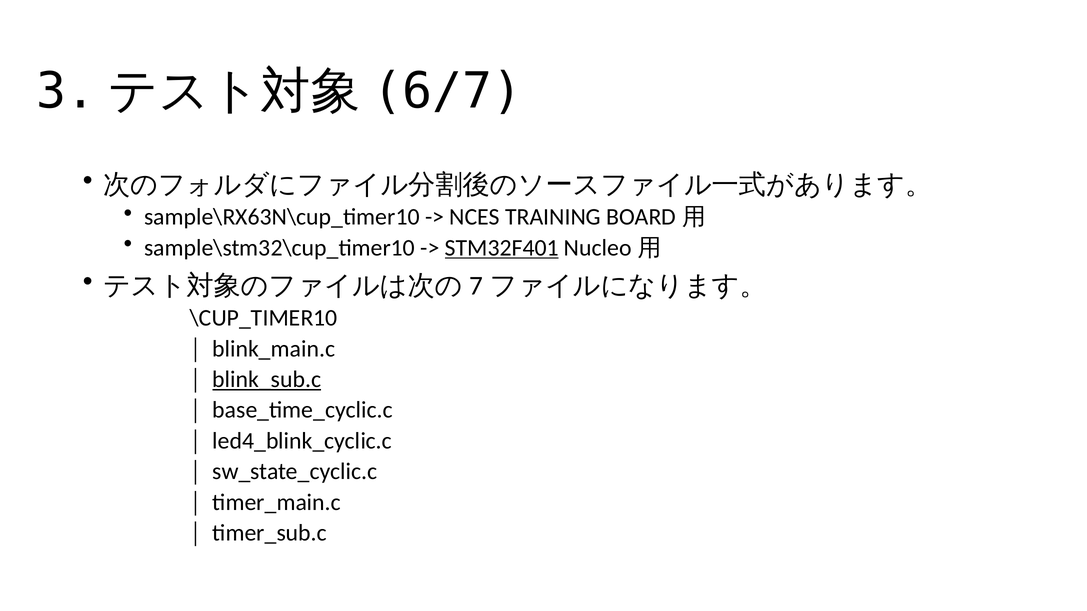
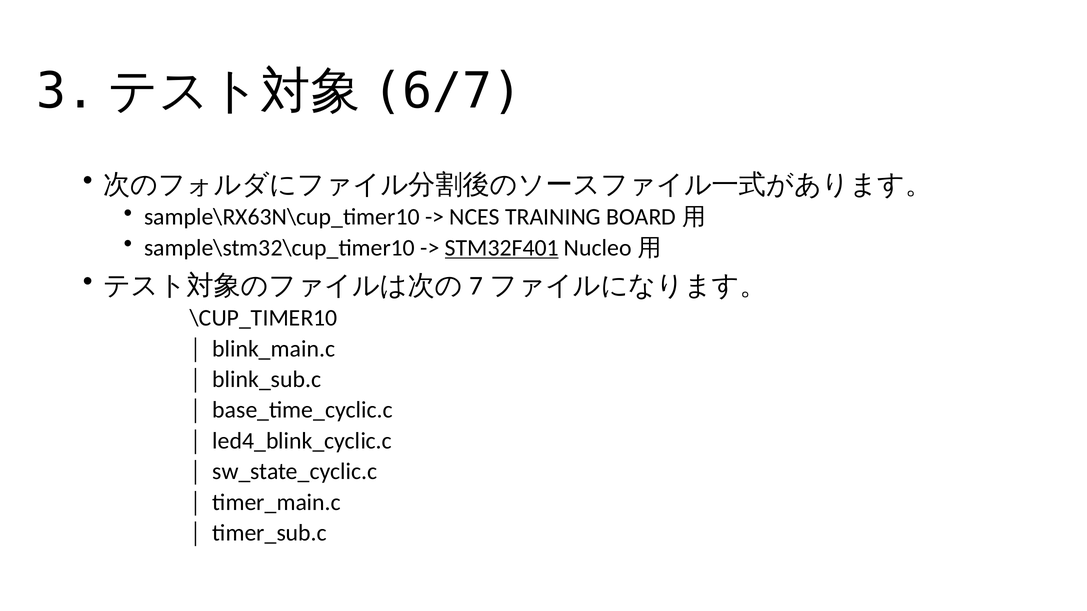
blink_sub.c underline: present -> none
